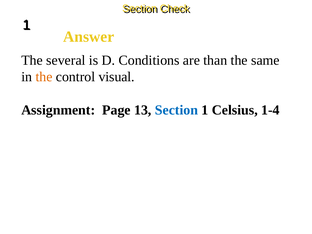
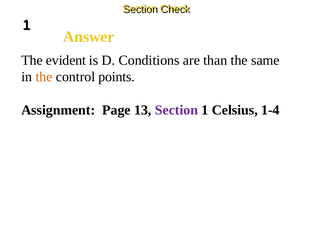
several: several -> evident
visual: visual -> points
Section at (176, 110) colour: blue -> purple
